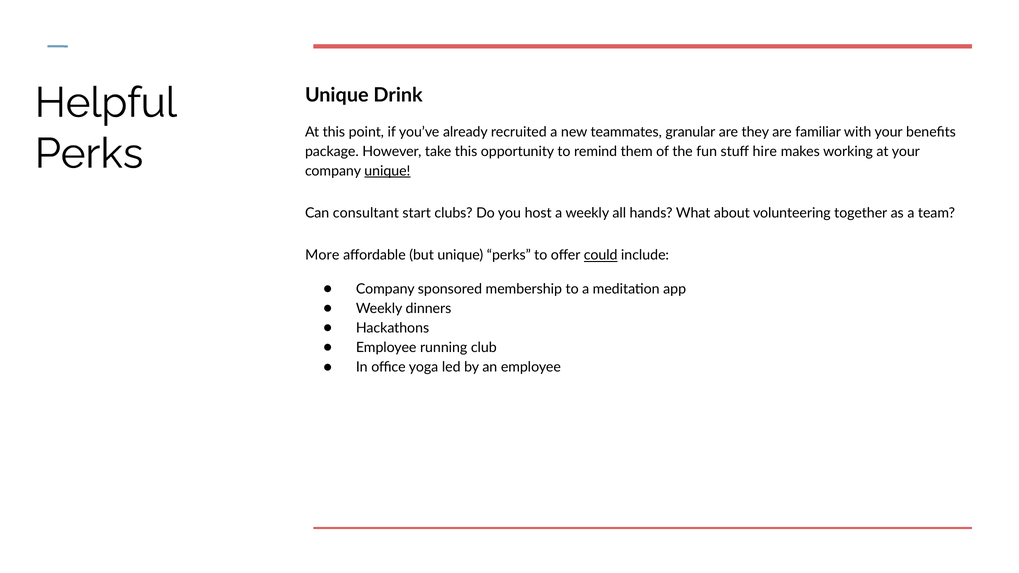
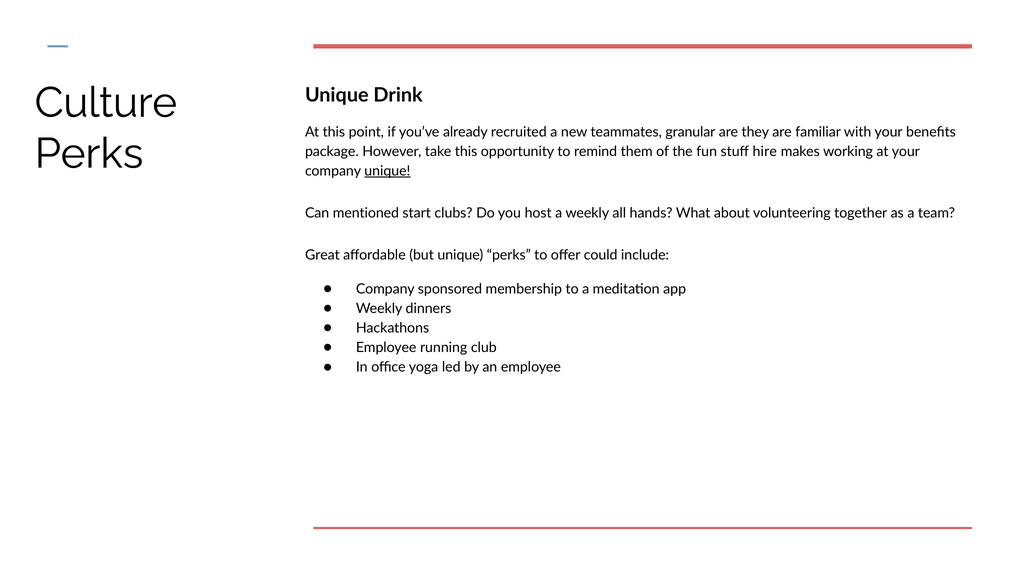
Helpful: Helpful -> Culture
consultant: consultant -> mentioned
More: More -> Great
could underline: present -> none
